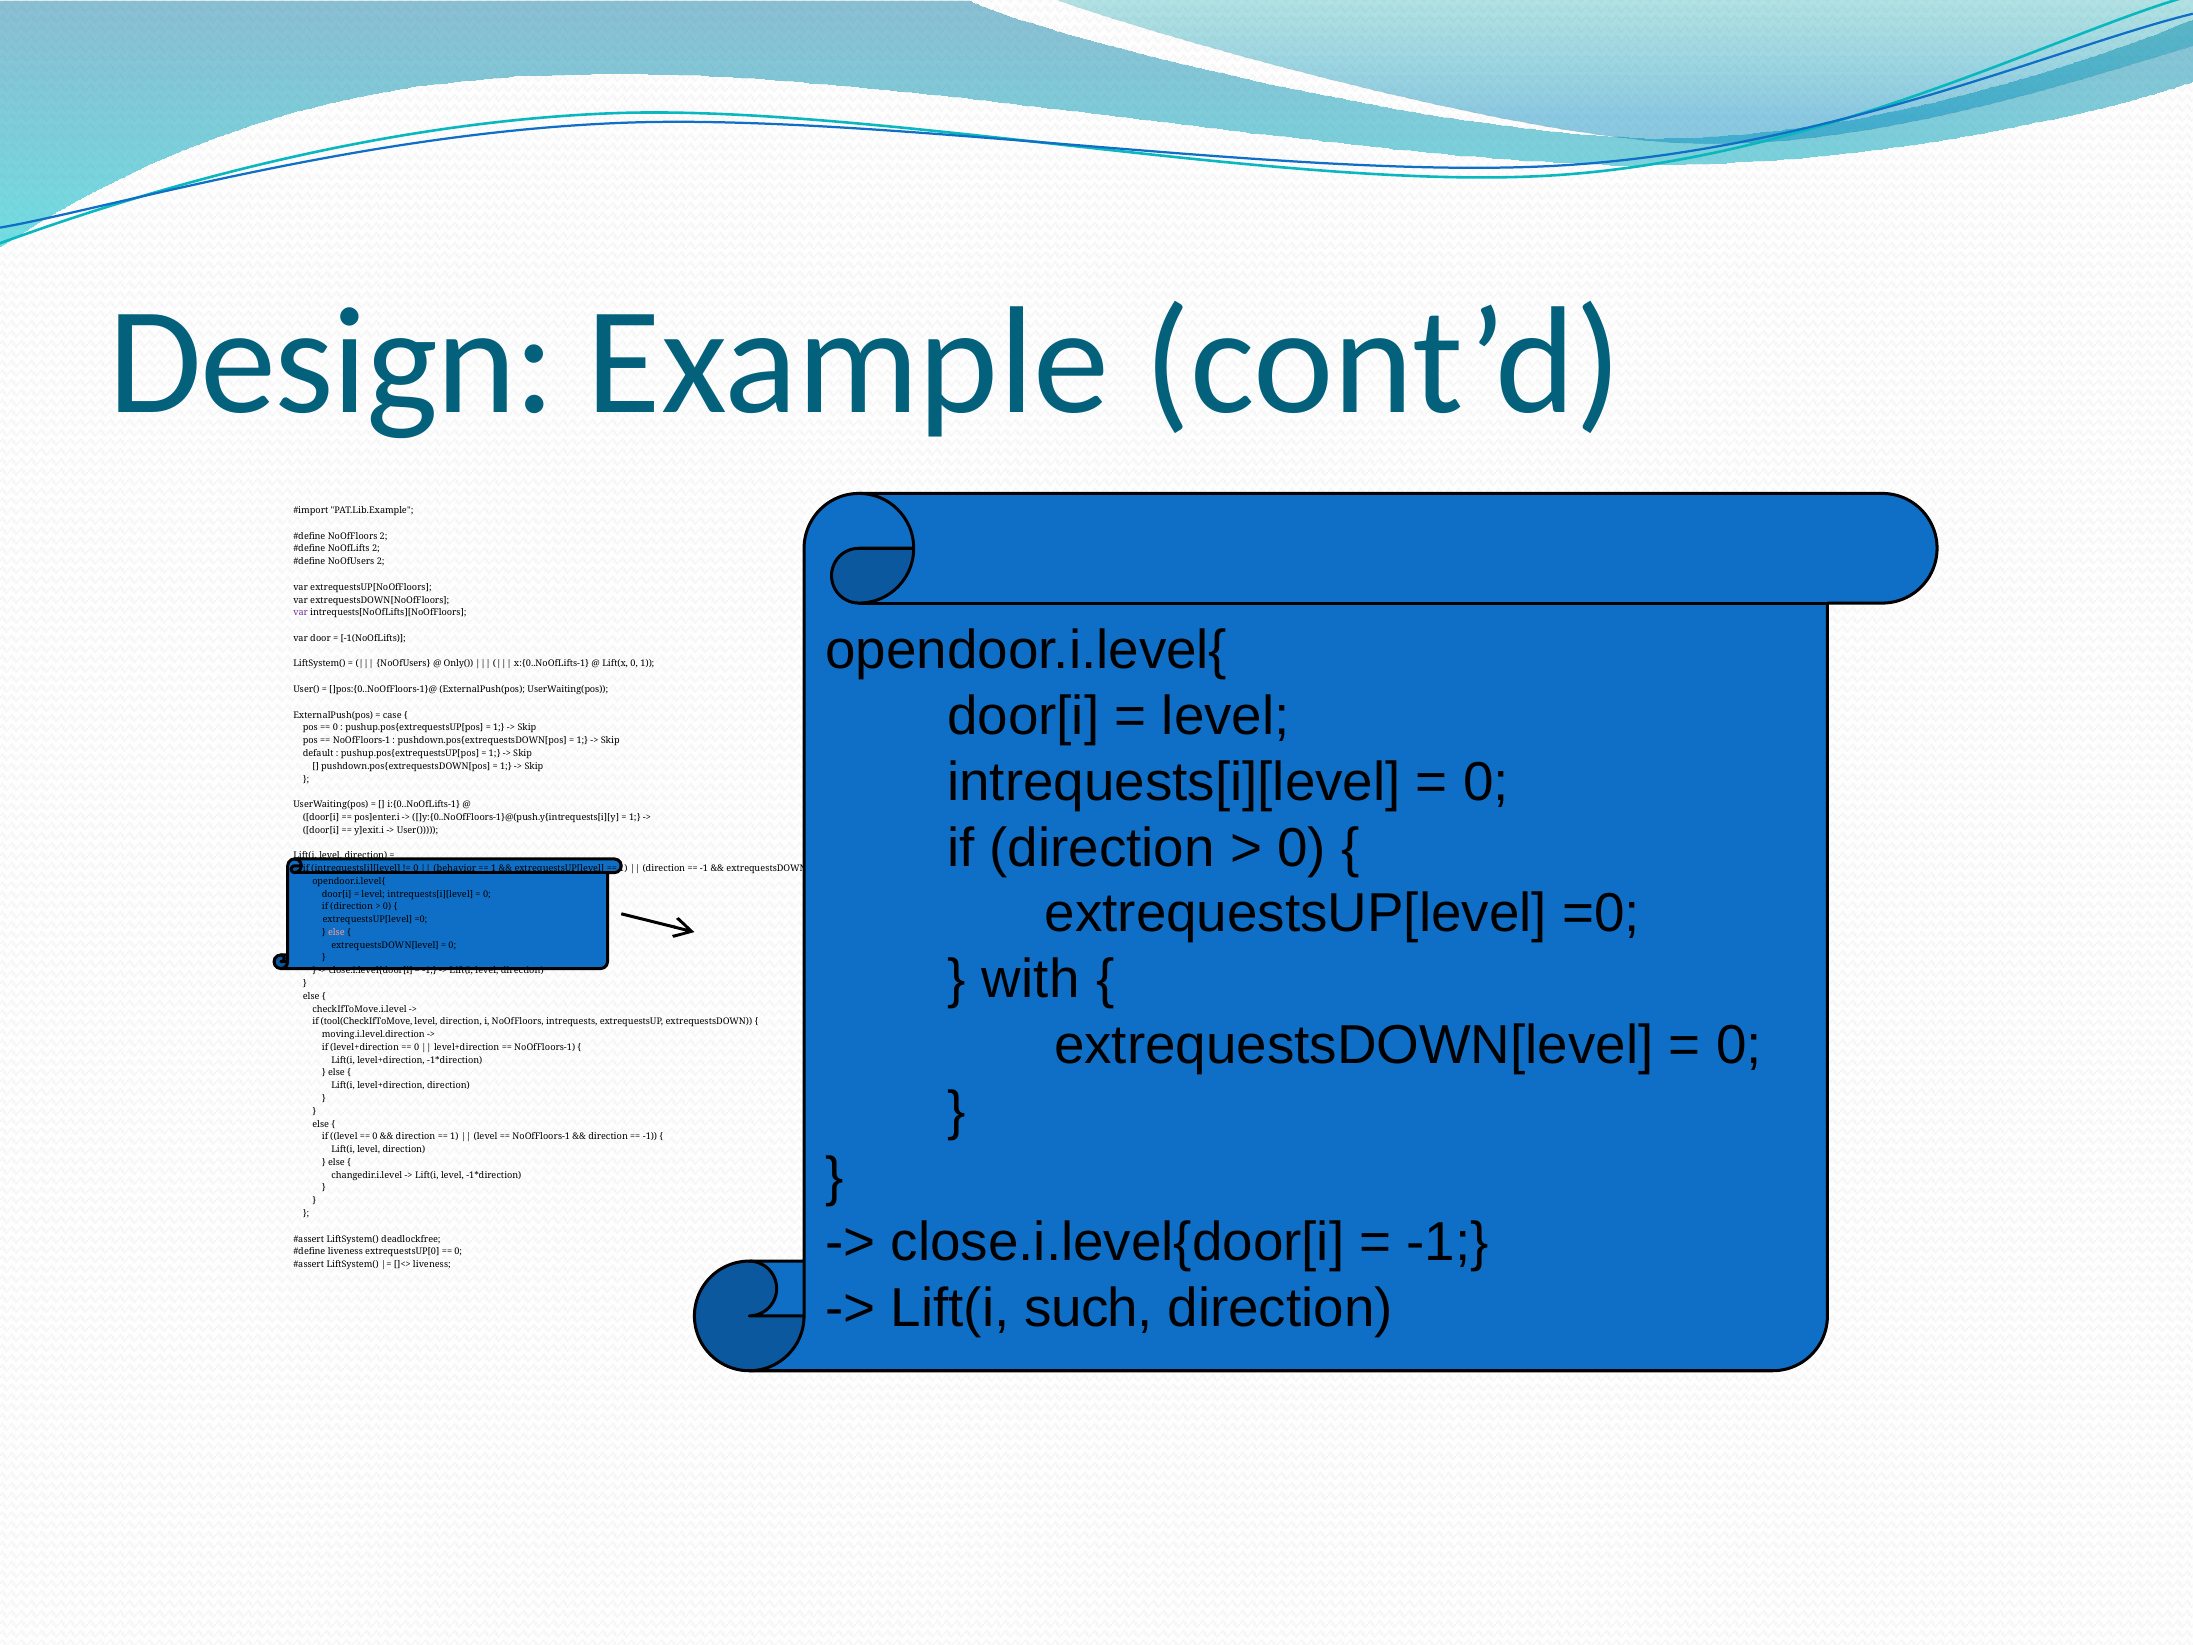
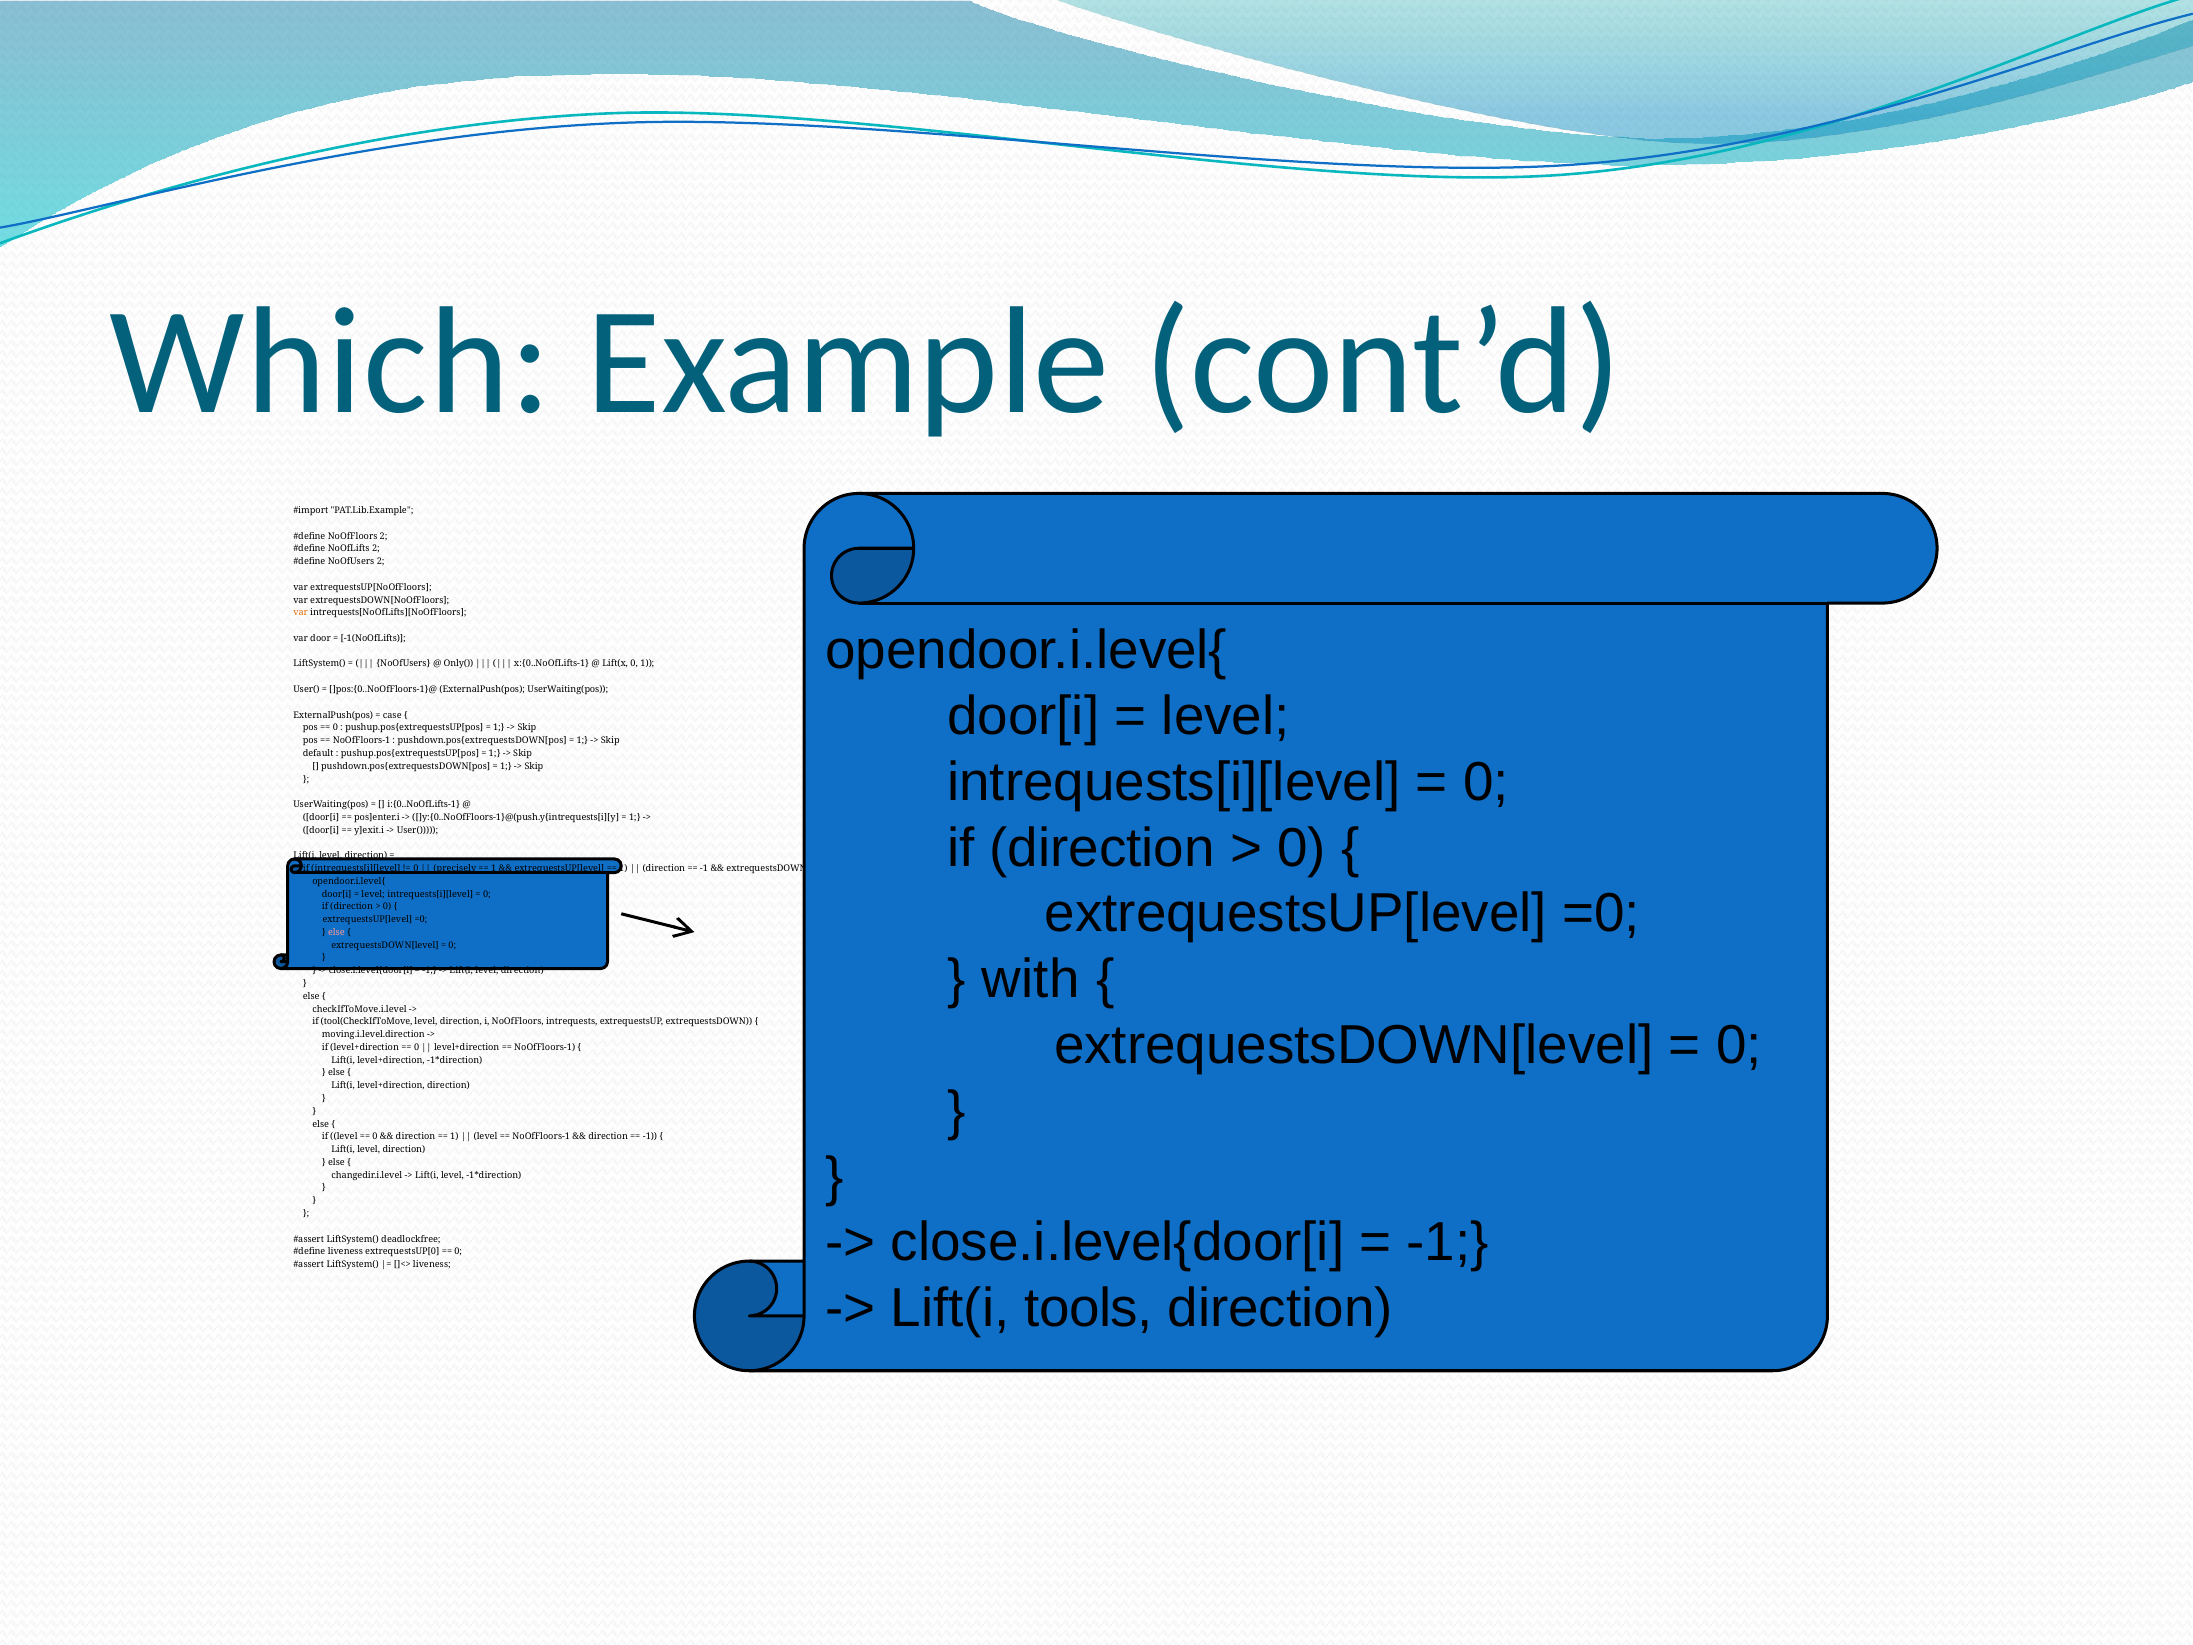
Design: Design -> Which
var at (301, 613) colour: purple -> orange
behavior: behavior -> precisely
such: such -> tools
